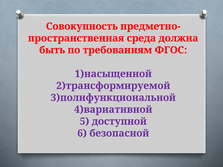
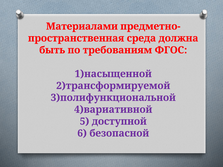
Совокупность: Совокупность -> Материалами
